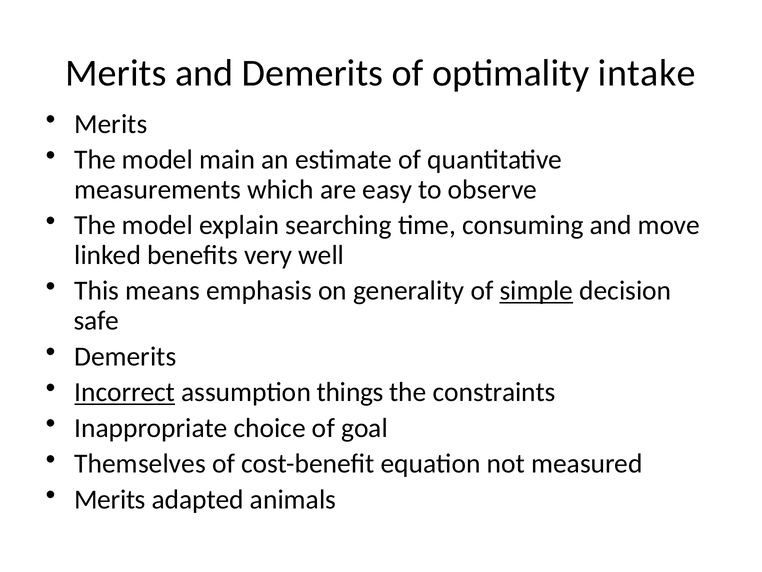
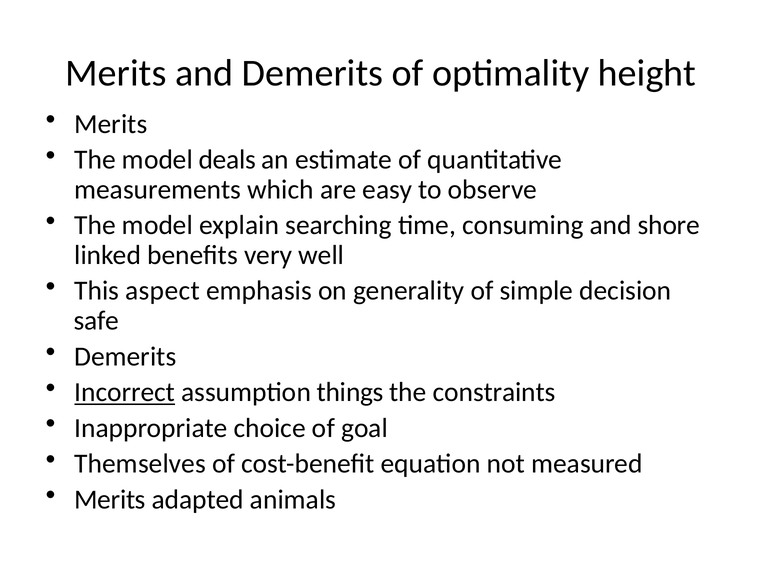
intake: intake -> height
main: main -> deals
move: move -> shore
means: means -> aspect
simple underline: present -> none
